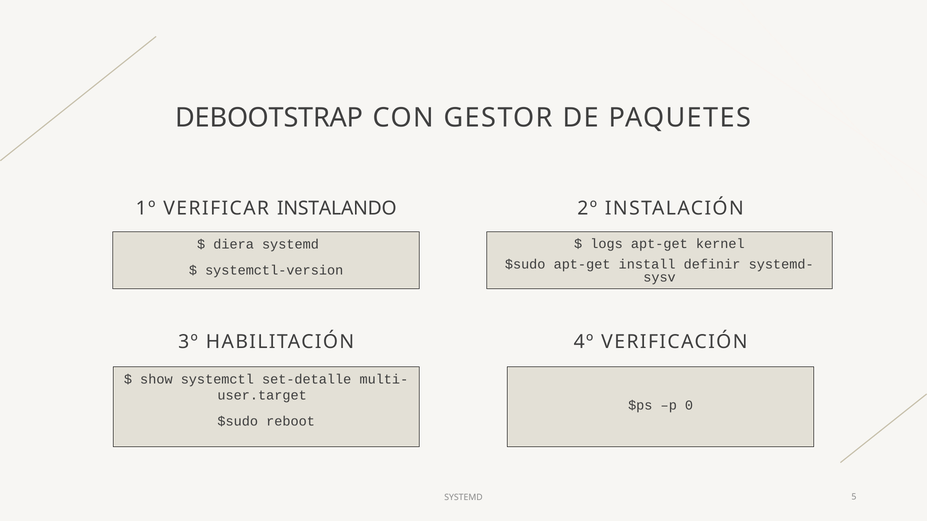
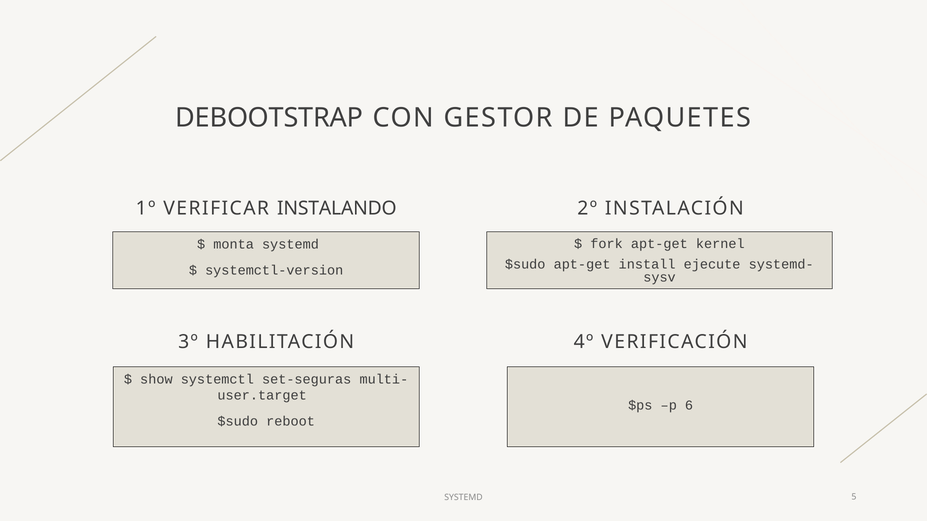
logs: logs -> fork
diera: diera -> monta
definir: definir -> ejecute
set-detalle: set-detalle -> set-seguras
0: 0 -> 6
